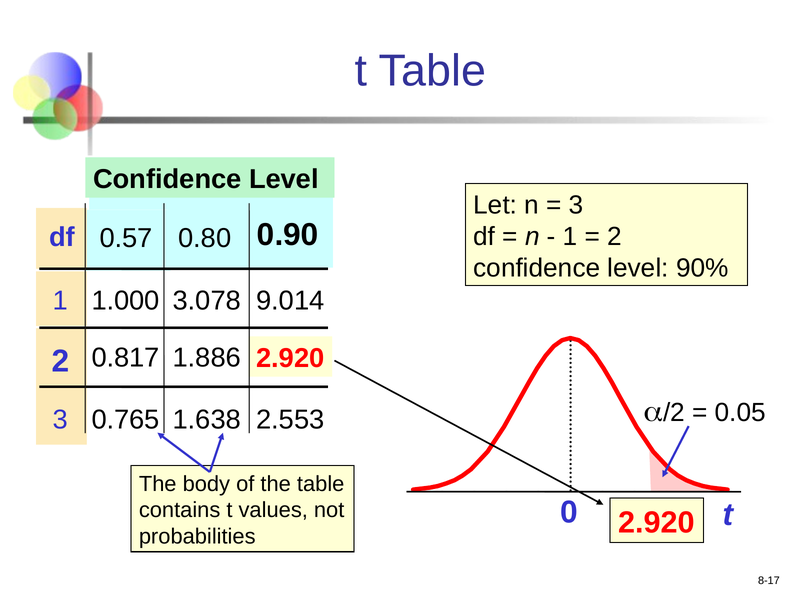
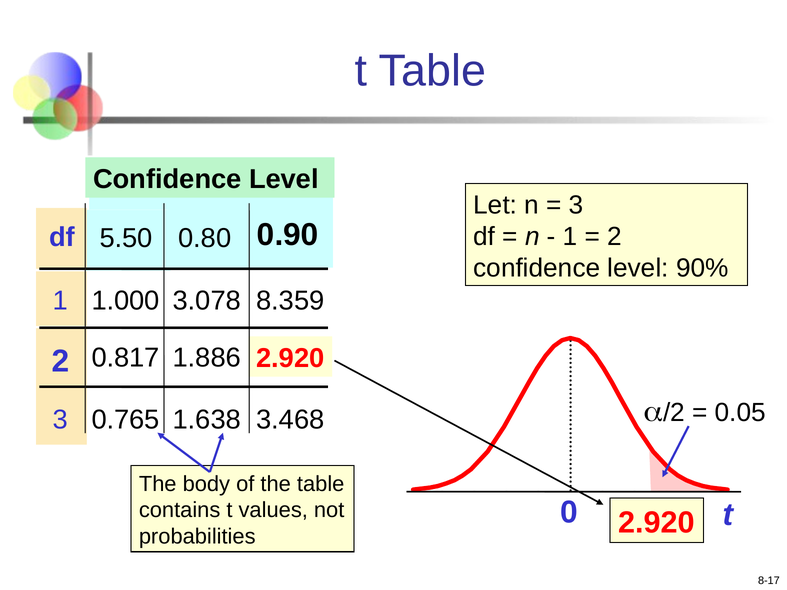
0.57: 0.57 -> 5.50
9.014: 9.014 -> 8.359
2.553: 2.553 -> 3.468
